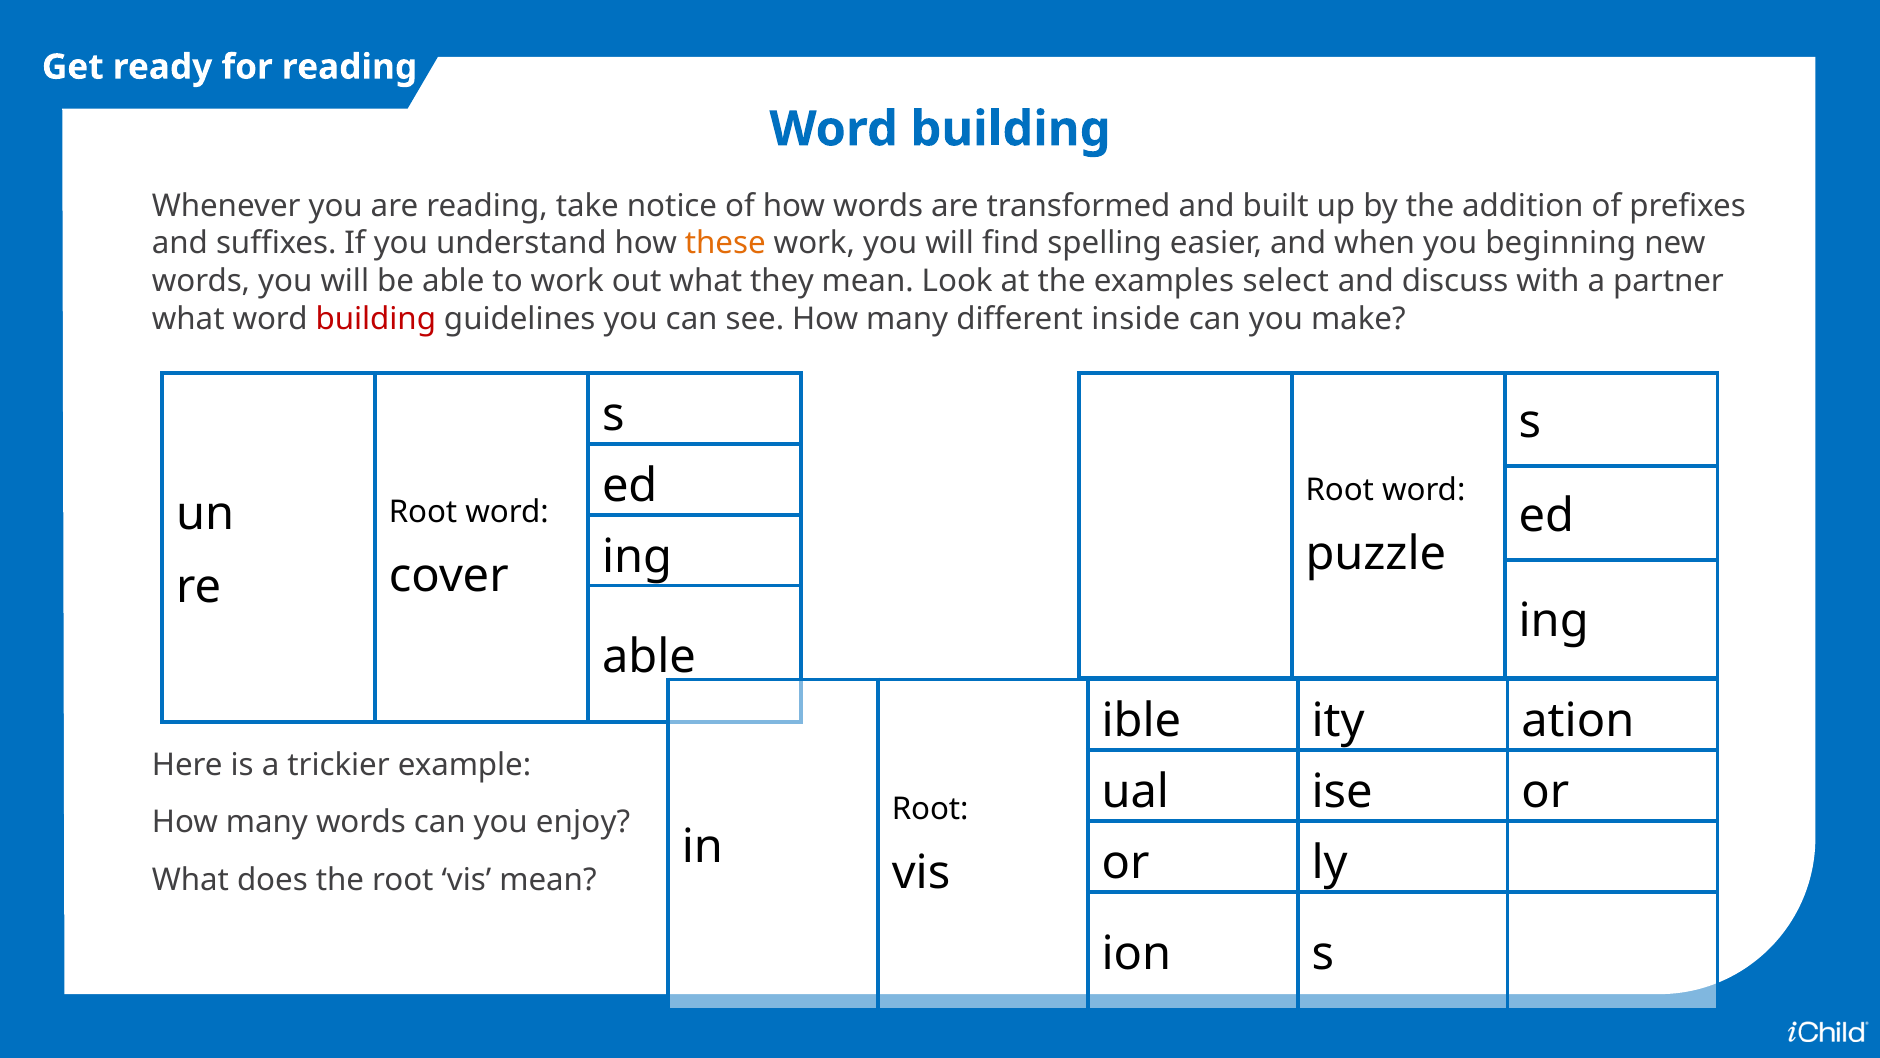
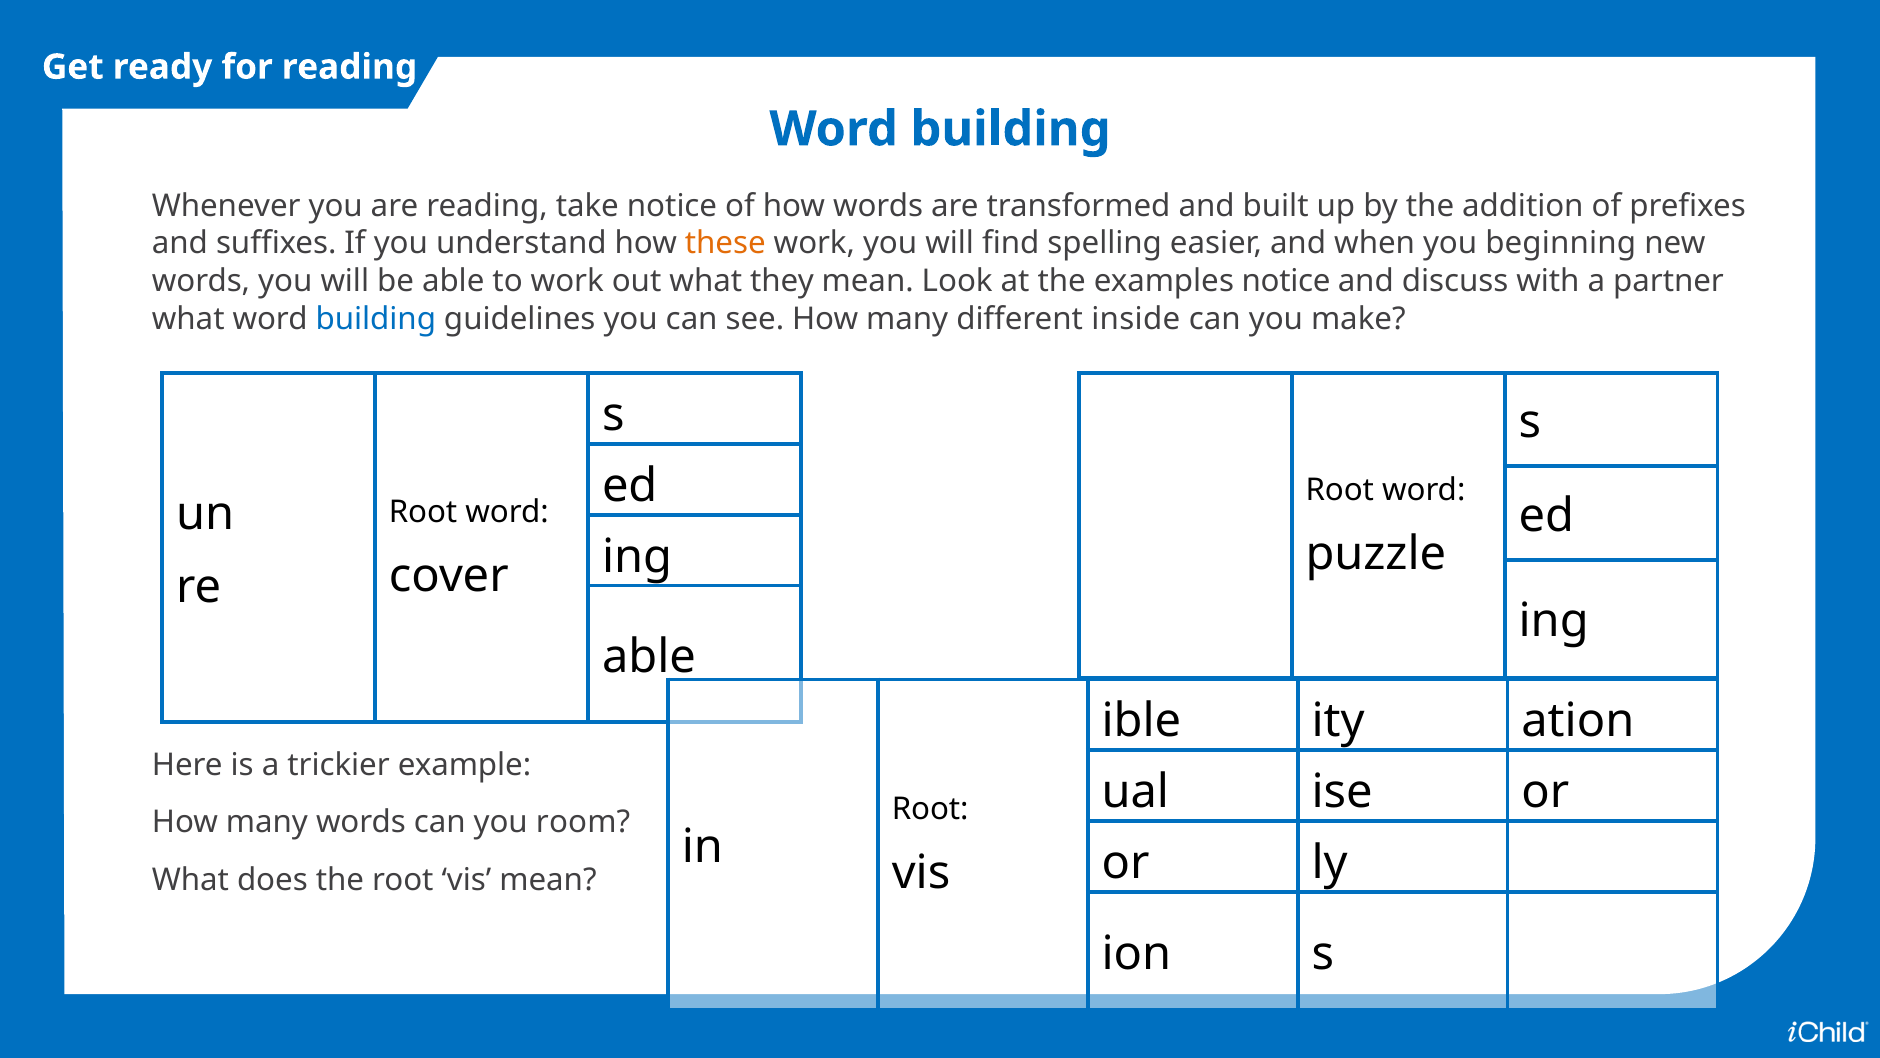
examples select: select -> notice
building at (376, 319) colour: red -> blue
enjoy: enjoy -> room
